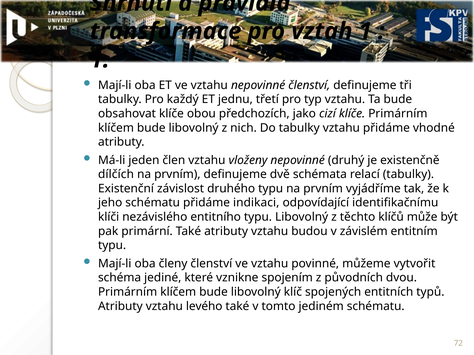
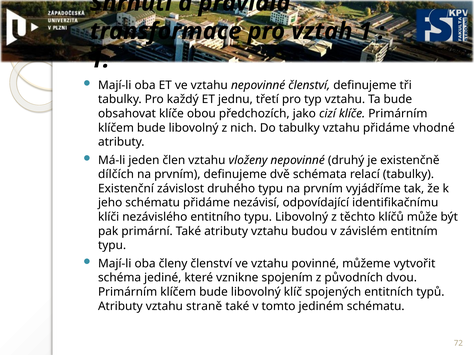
indikaci: indikaci -> nezávisí
levého: levého -> straně
